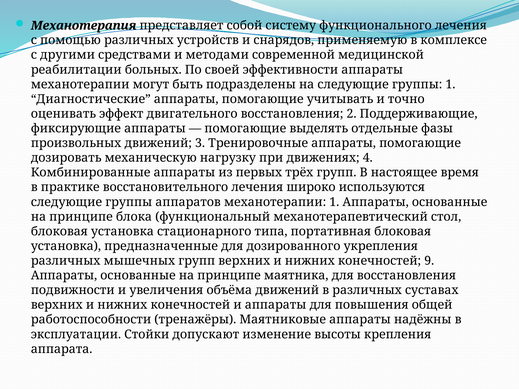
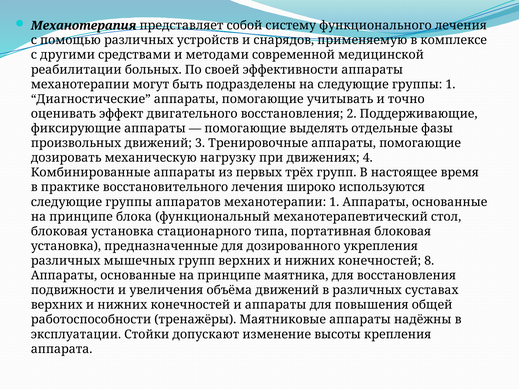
9: 9 -> 8
